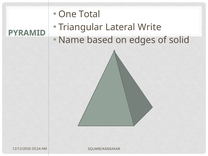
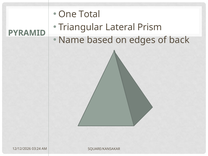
Write: Write -> Prism
solid: solid -> back
